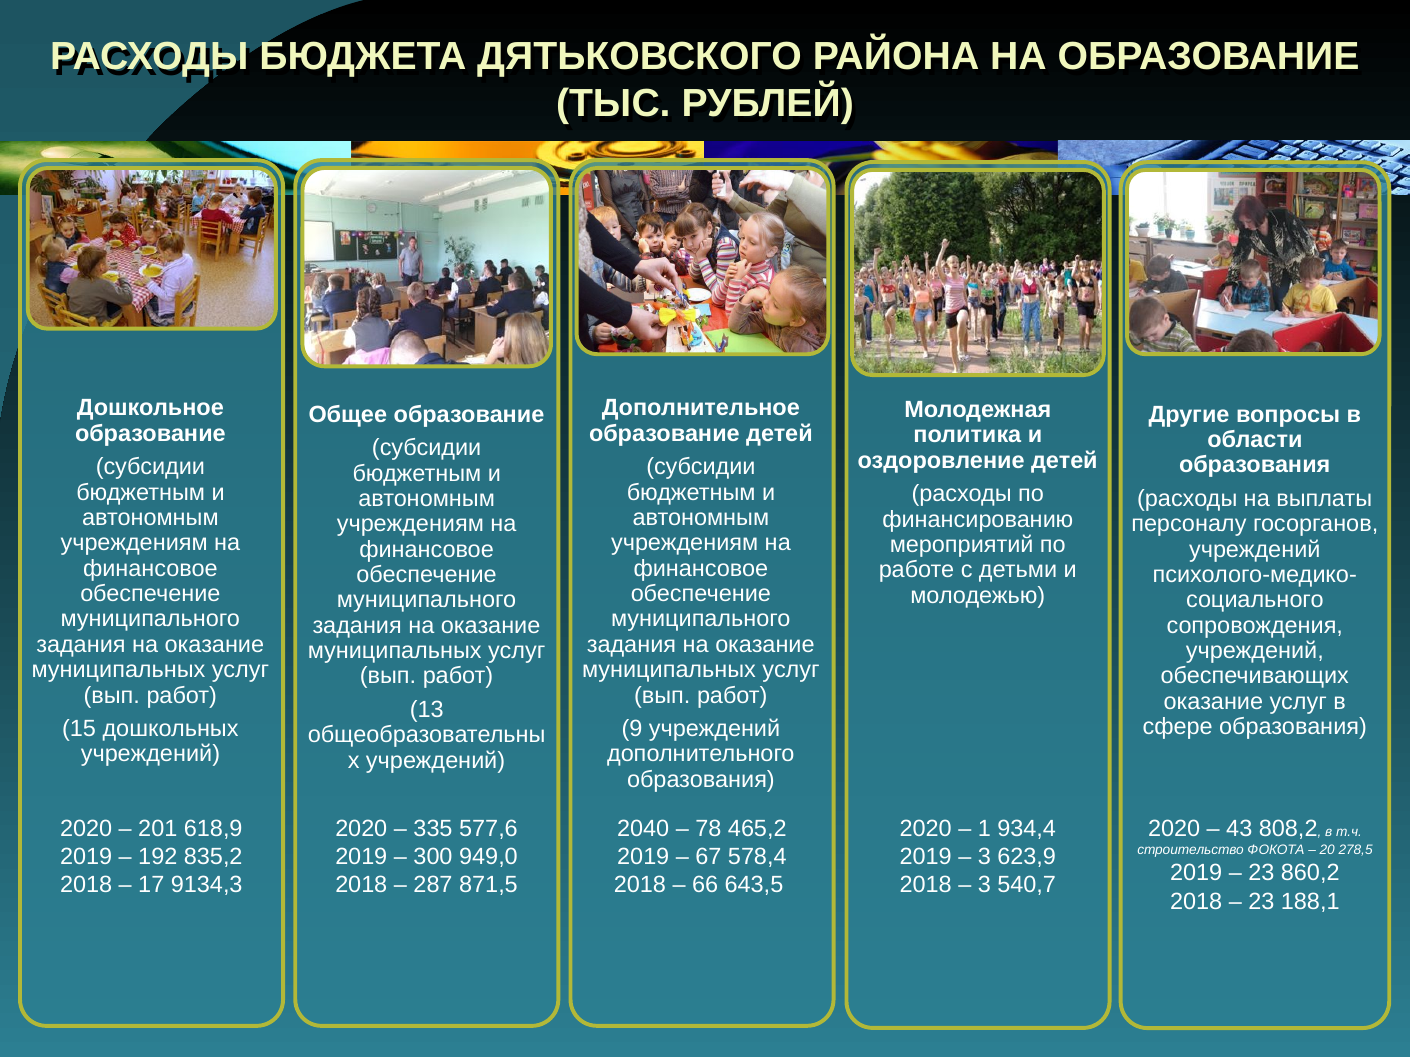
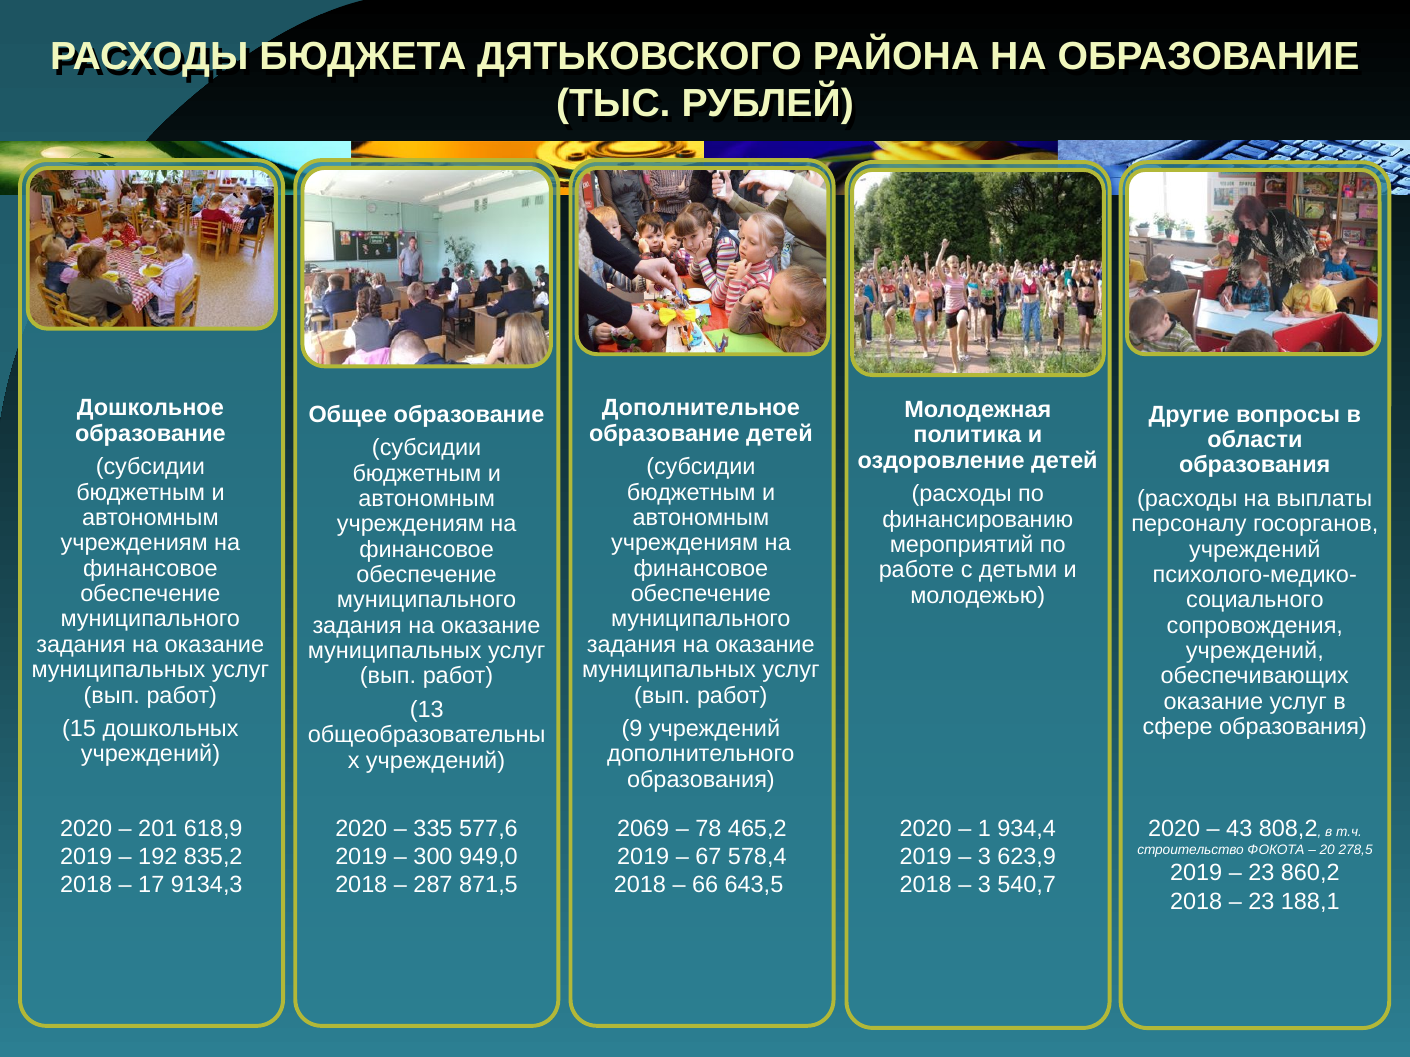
2040: 2040 -> 2069
